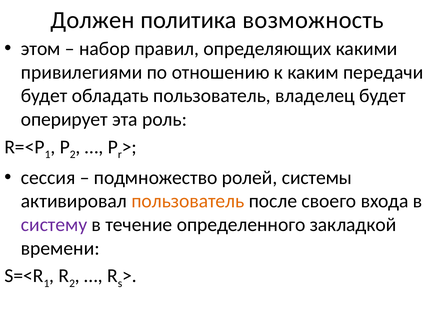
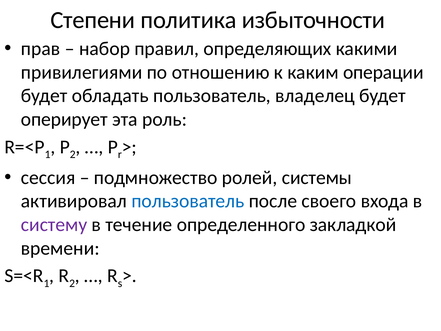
Должен: Должен -> Степени
возможность: возможность -> избыточности
этом: этом -> прав
передачи: передачи -> операции
пользователь at (188, 201) colour: orange -> blue
